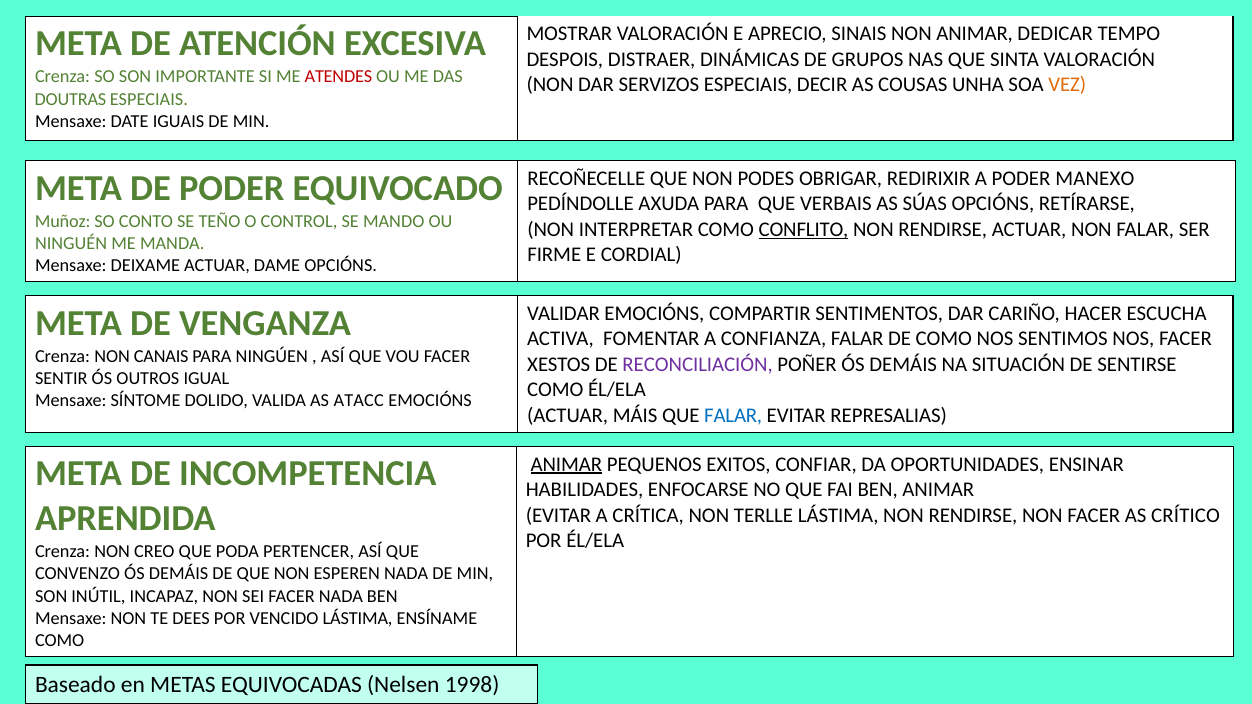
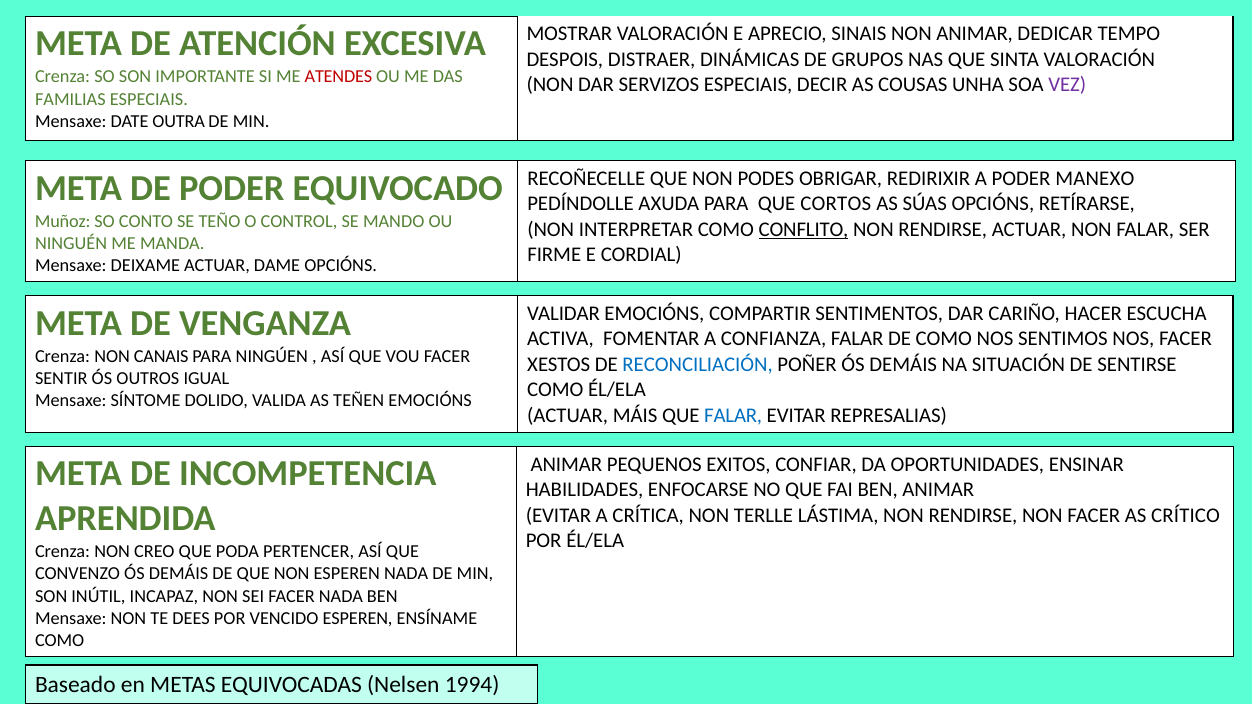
VEZ colour: orange -> purple
DOUTRAS: DOUTRAS -> FAMILIAS
IGUAIS: IGUAIS -> OUTRA
VERBAIS: VERBAIS -> CORTOS
RECONCILIACIÓN colour: purple -> blue
ATACC: ATACC -> TEÑEN
ANIMAR at (566, 464) underline: present -> none
VENCIDO LÁSTIMA: LÁSTIMA -> ESPEREN
1998: 1998 -> 1994
